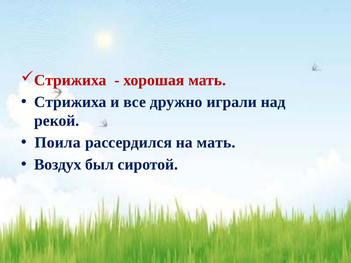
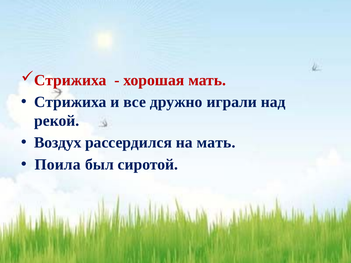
Поила: Поила -> Воздух
Воздух: Воздух -> Поила
